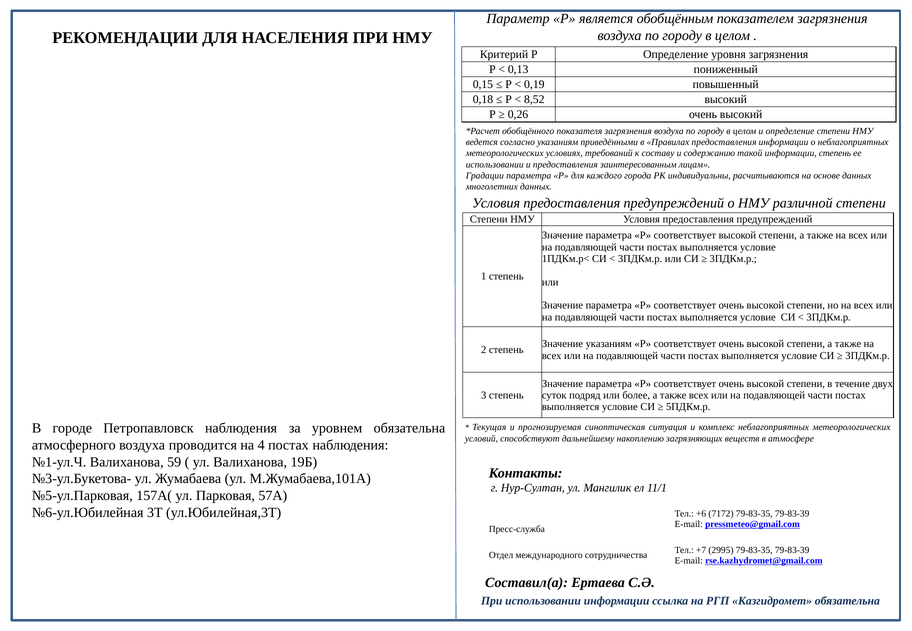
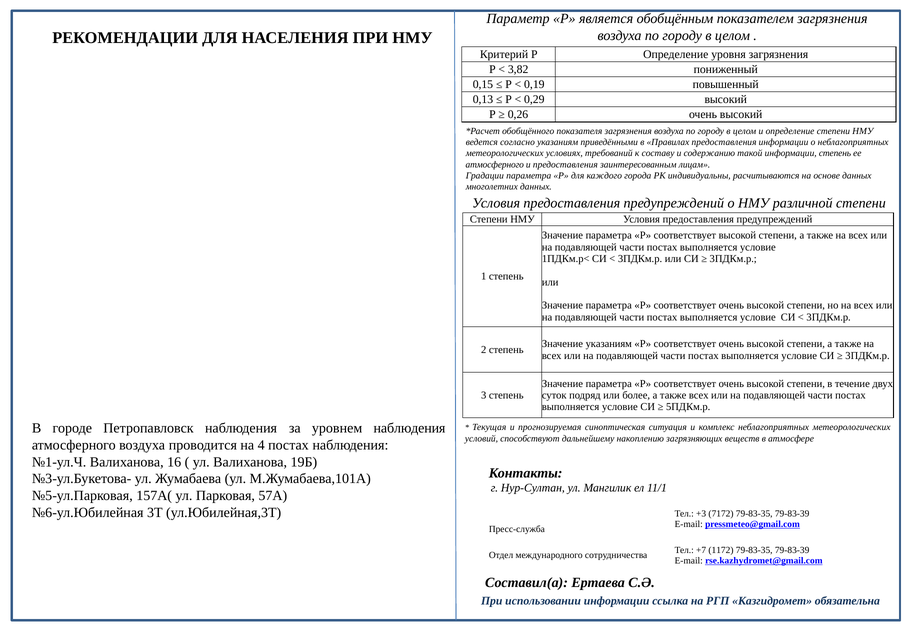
0,13: 0,13 -> 3,82
0,18: 0,18 -> 0,13
8,52: 8,52 -> 0,29
использовании at (495, 165): использовании -> атмосферного
уровнем обязательна: обязательна -> наблюдения
59: 59 -> 16
+6: +6 -> +3
2995: 2995 -> 1172
